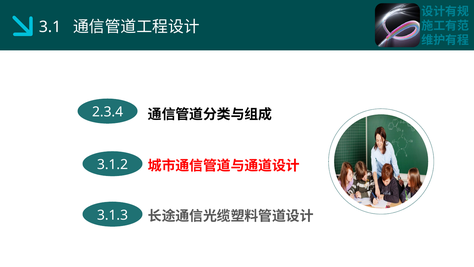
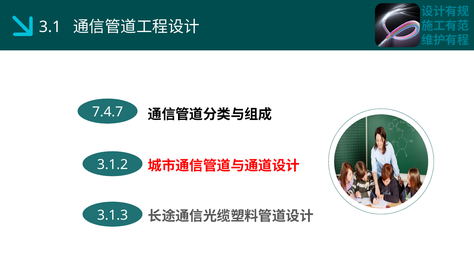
2.3.4: 2.3.4 -> 7.4.7
